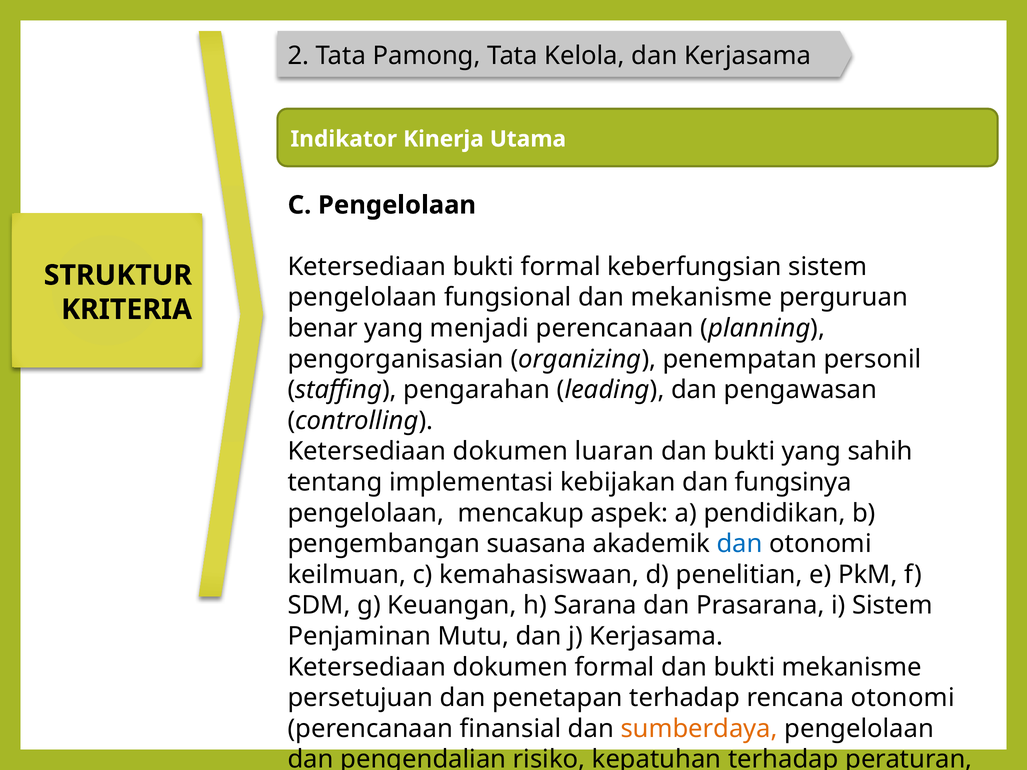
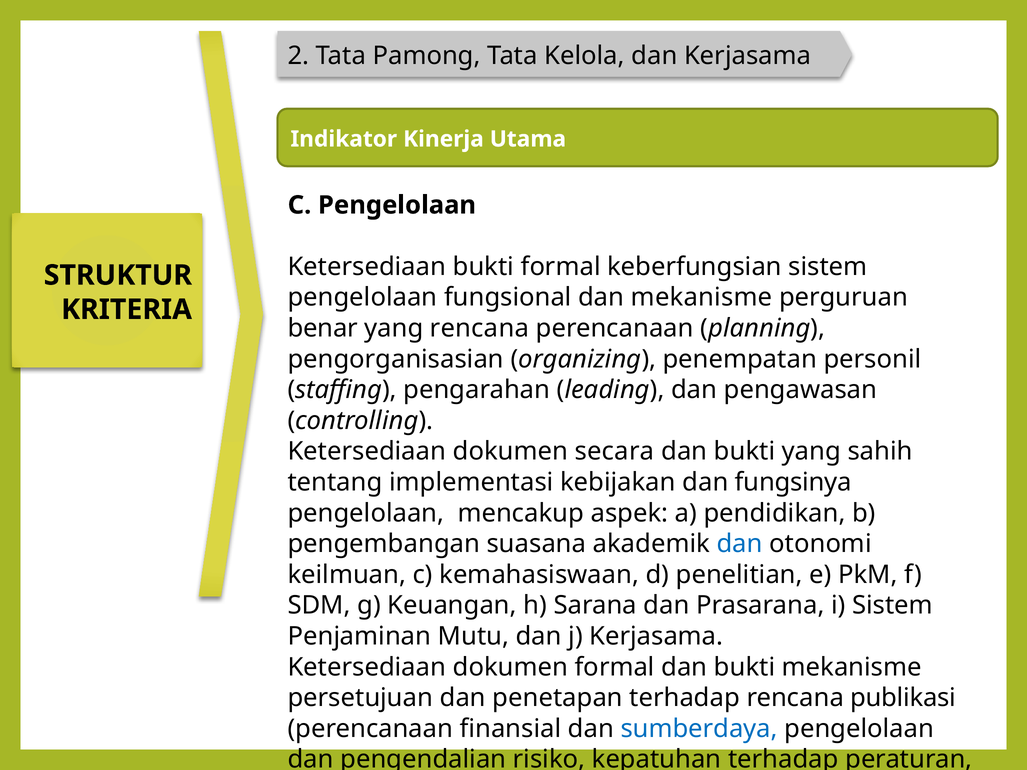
yang menjadi: menjadi -> rencana
luaran: luaran -> secara
rencana otonomi: otonomi -> publikasi
sumberdaya colour: orange -> blue
